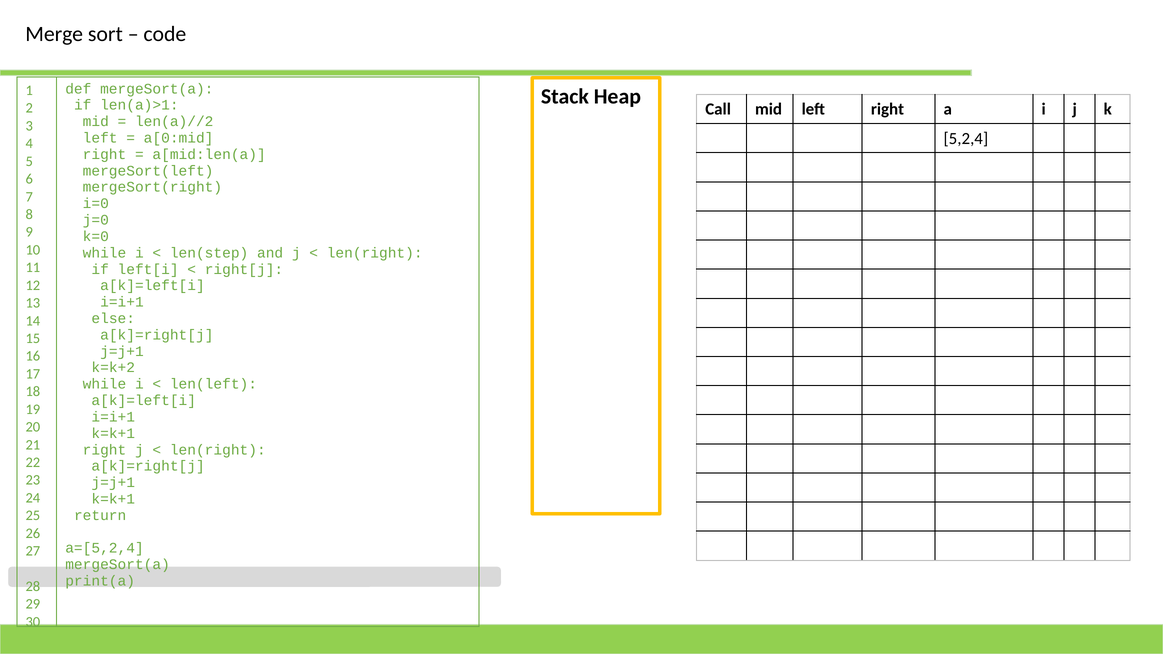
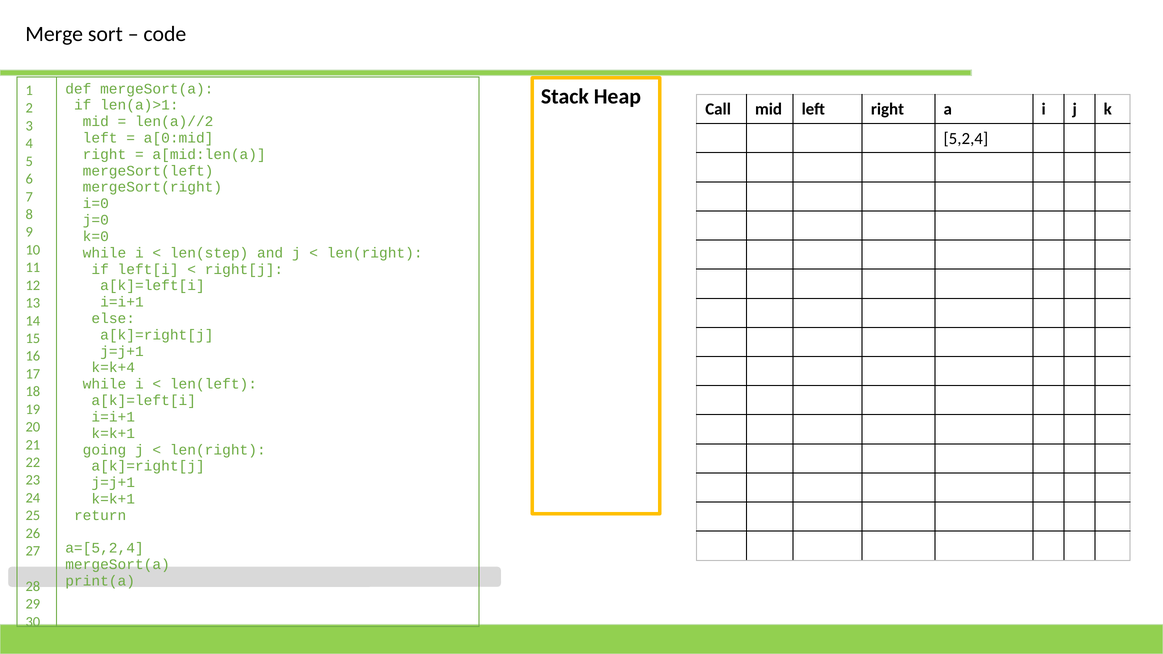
k=k+2: k=k+2 -> k=k+4
right at (105, 450): right -> going
